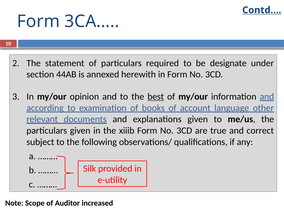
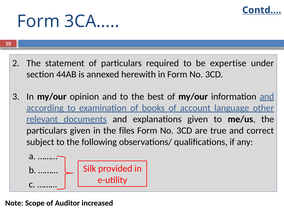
designate: designate -> expertise
best underline: present -> none
xiiib: xiiib -> files
